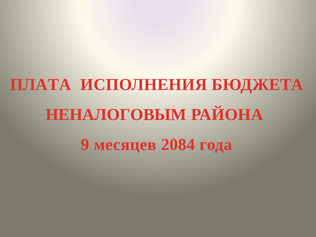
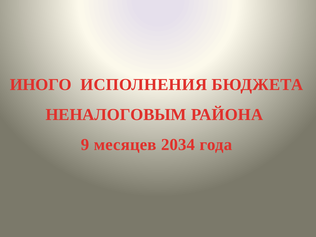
ПЛАТА: ПЛАТА -> ИНОГО
2084: 2084 -> 2034
